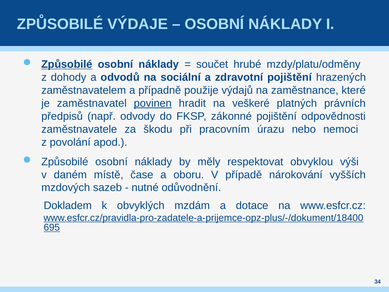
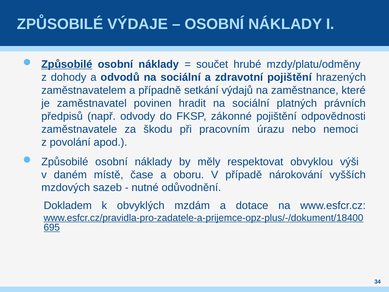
použije: použije -> setkání
povinen underline: present -> none
hradit na veškeré: veškeré -> sociální
